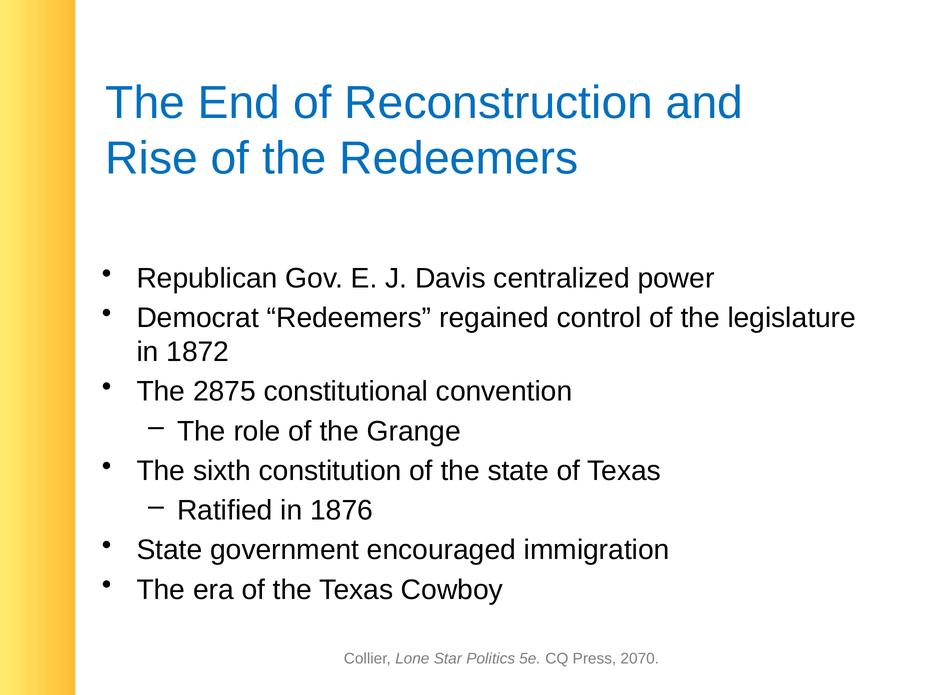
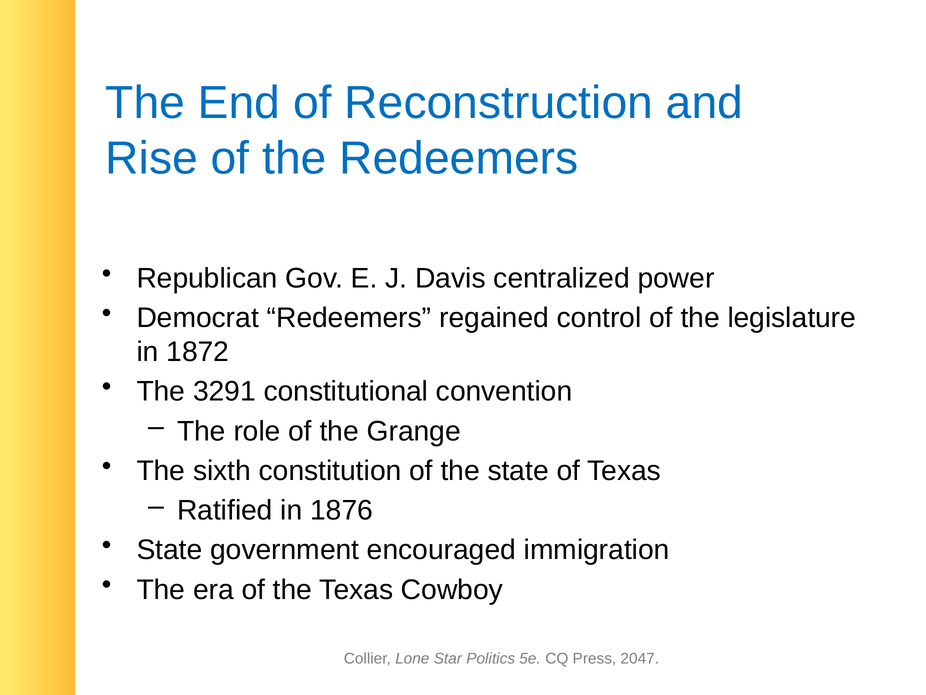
2875: 2875 -> 3291
2070: 2070 -> 2047
